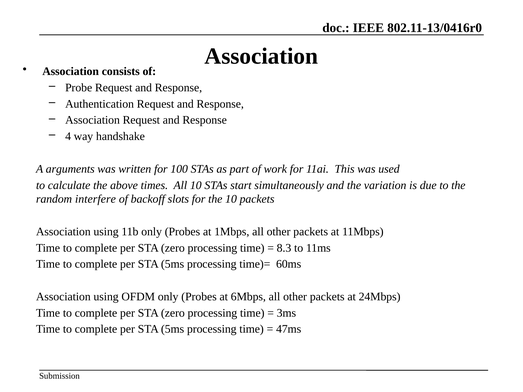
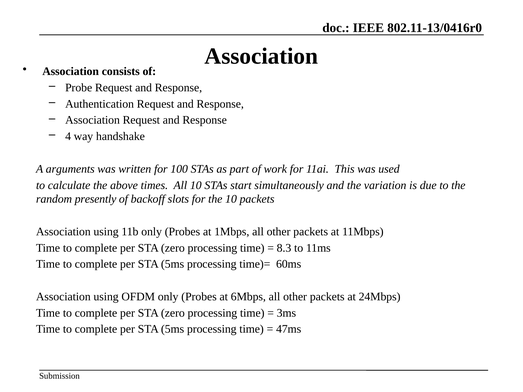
interfere: interfere -> presently
